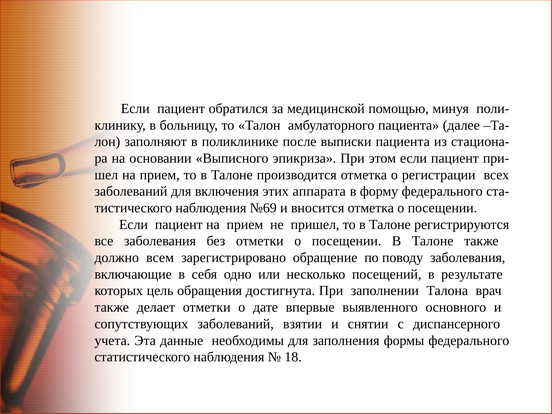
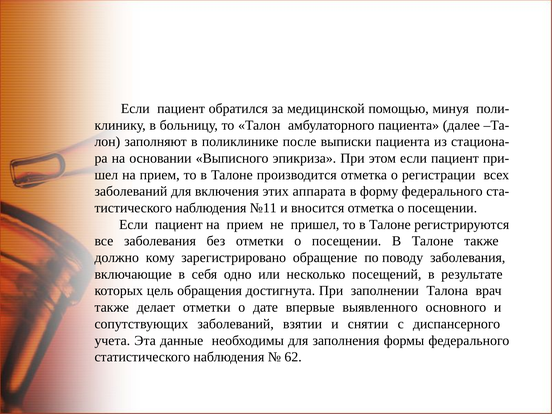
№69: №69 -> №11
всем: всем -> кому
18: 18 -> 62
